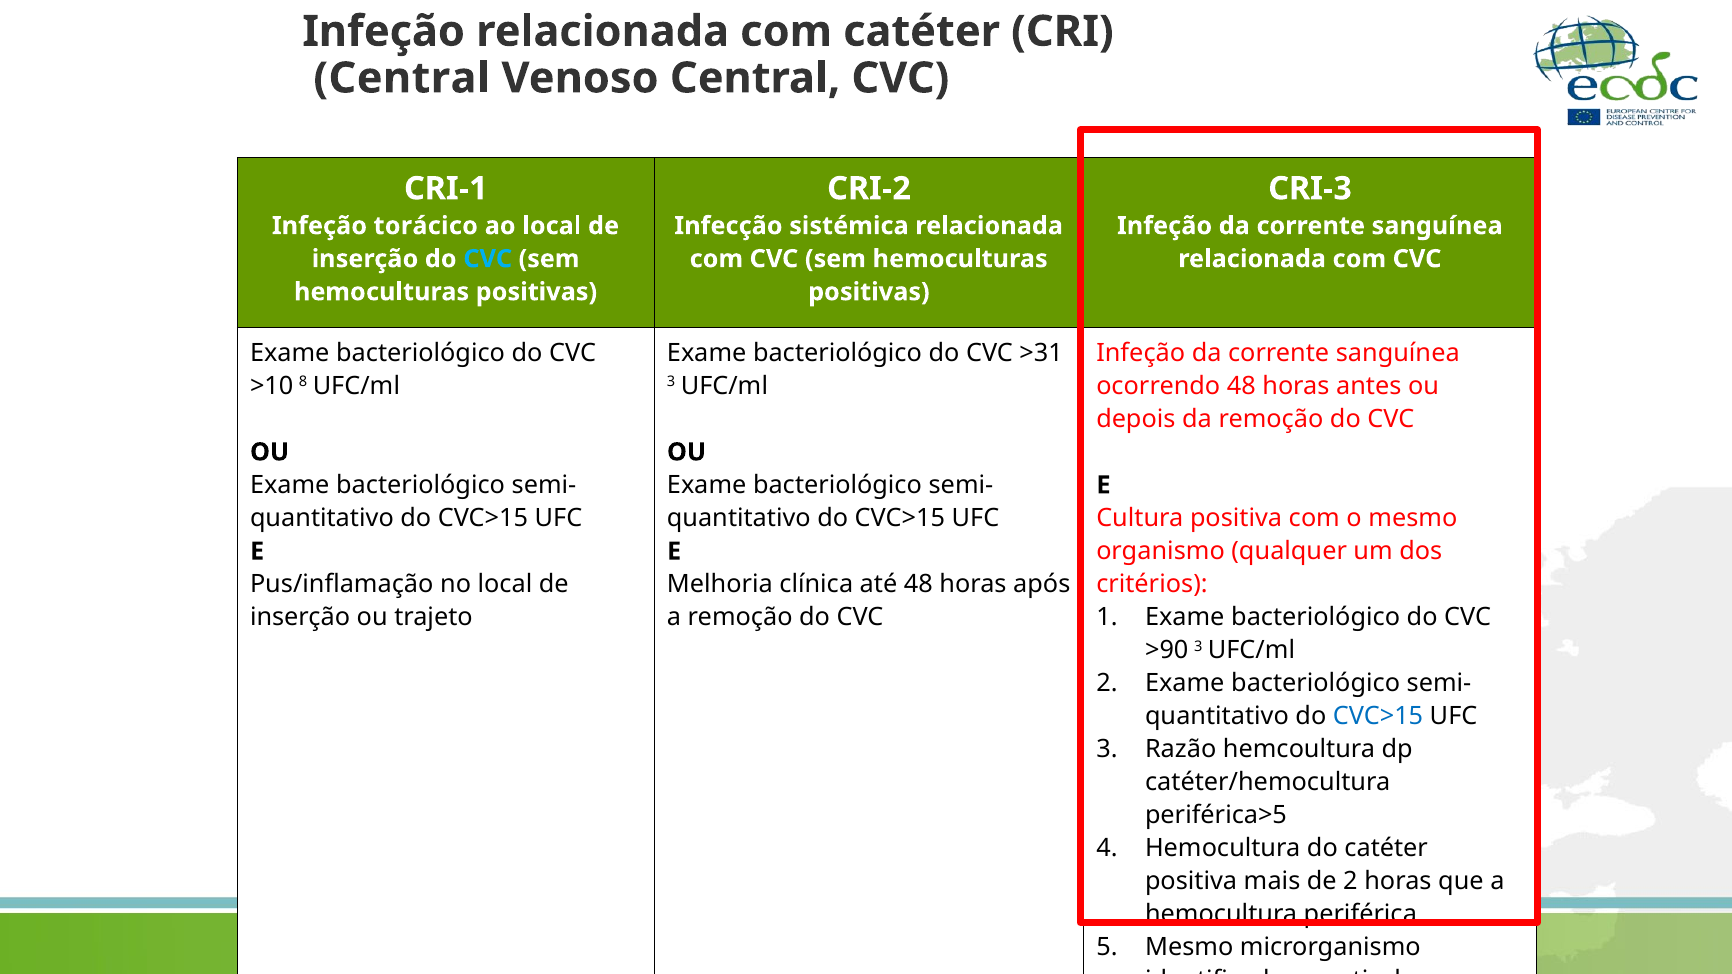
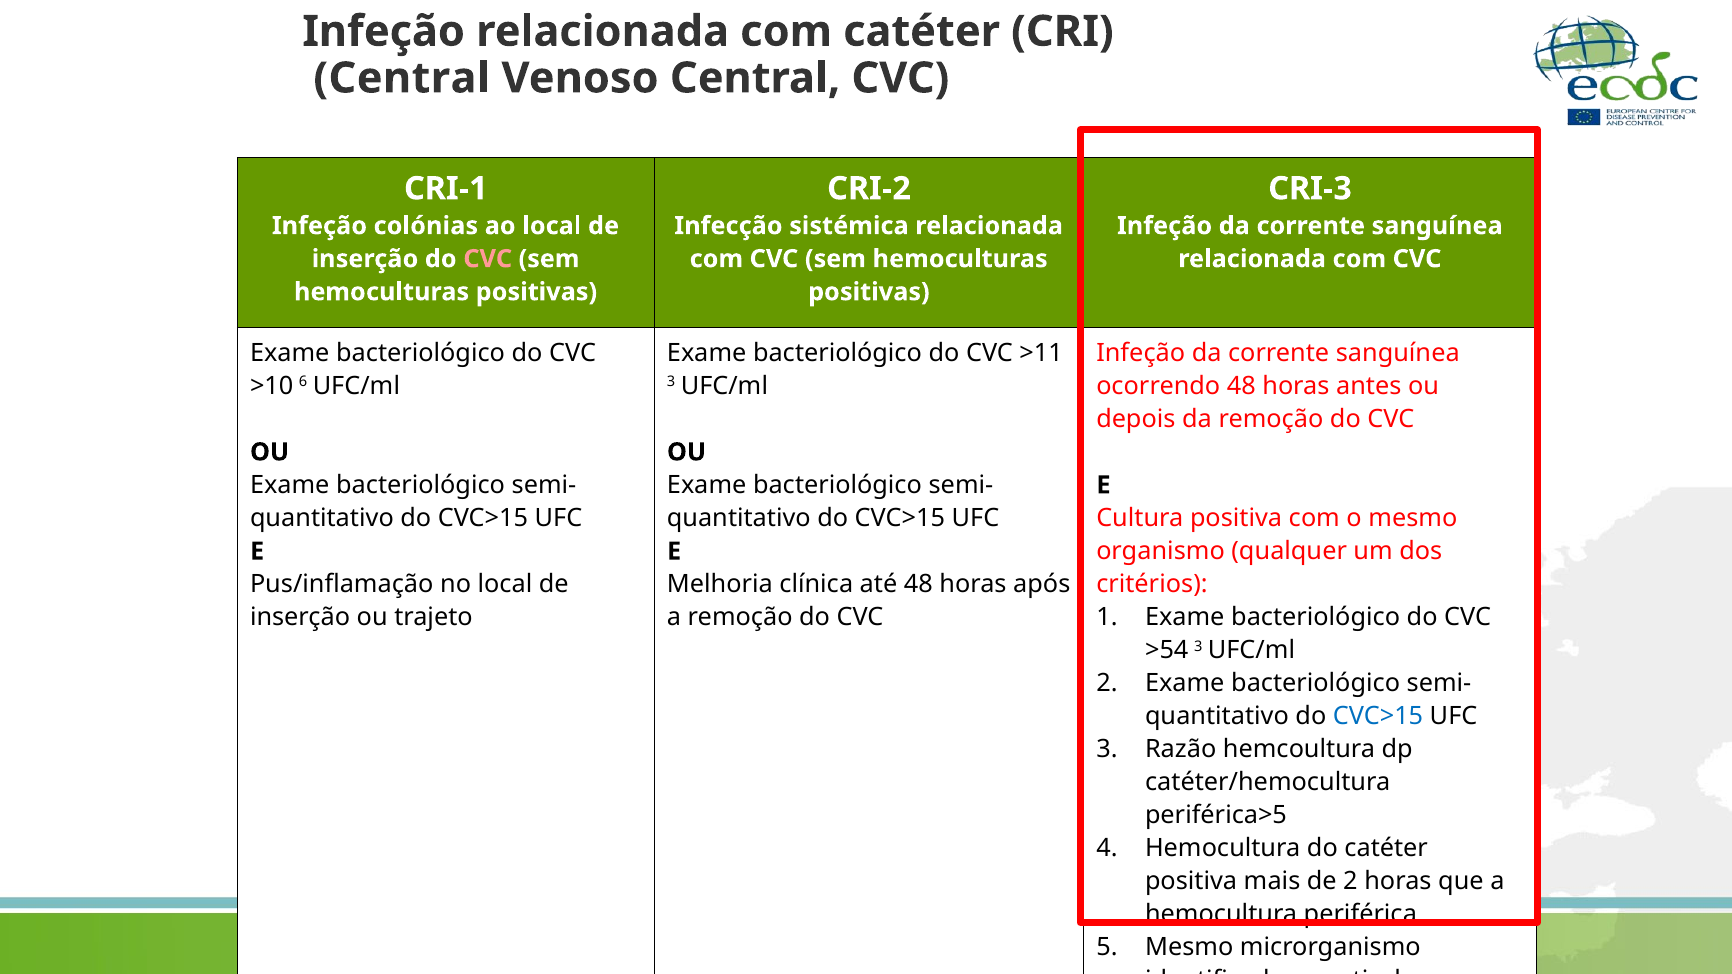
torácico: torácico -> colónias
CVC at (488, 259) colour: light blue -> pink
>31: >31 -> >11
8: 8 -> 6
>90: >90 -> >54
